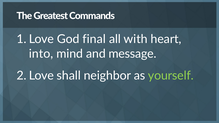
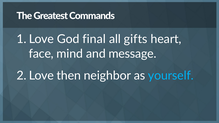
with: with -> gifts
into: into -> face
shall: shall -> then
yourself colour: light green -> light blue
